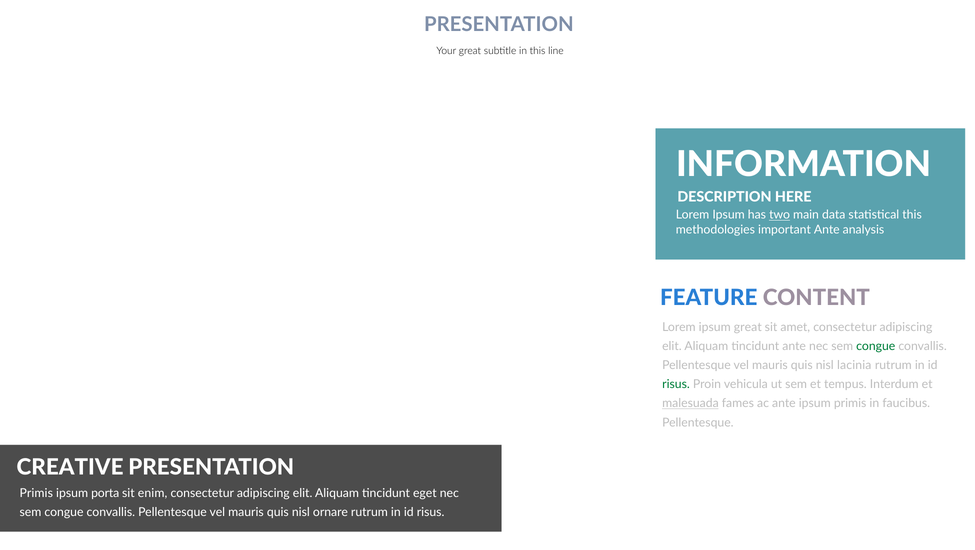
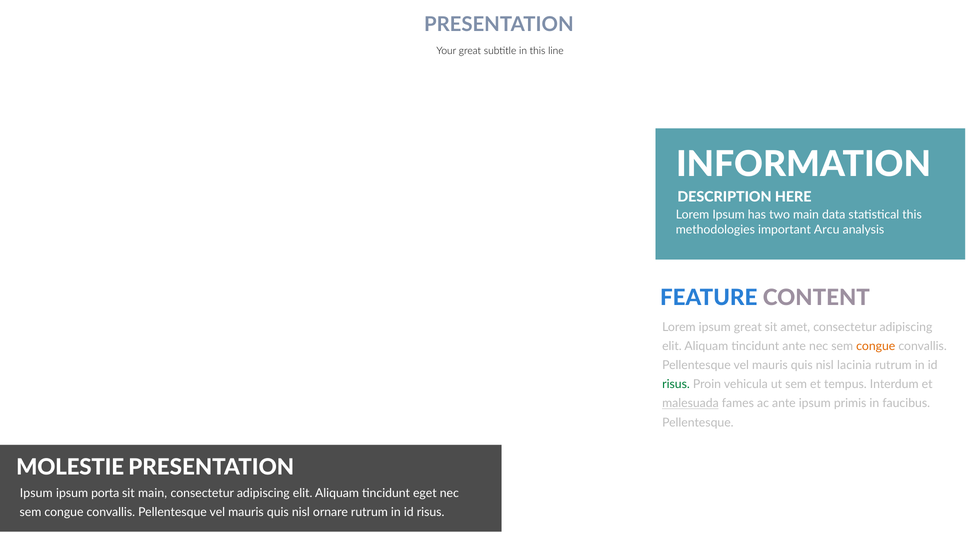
two underline: present -> none
important Ante: Ante -> Arcu
congue at (876, 346) colour: green -> orange
CREATIVE: CREATIVE -> MOLESTIE
Primis at (36, 493): Primis -> Ipsum
sit enim: enim -> main
